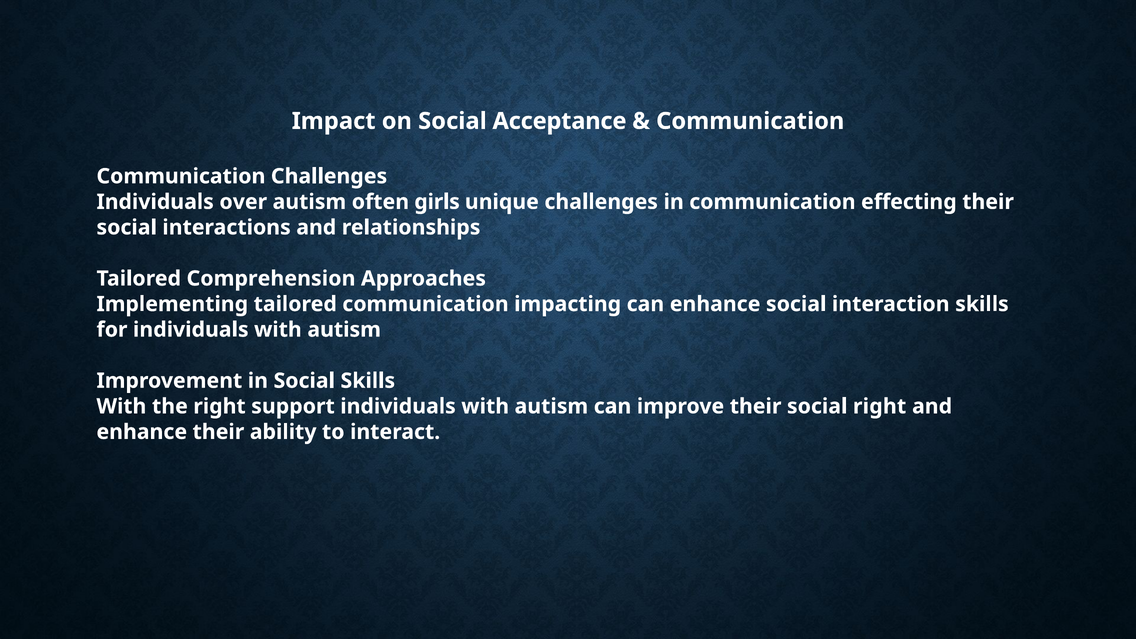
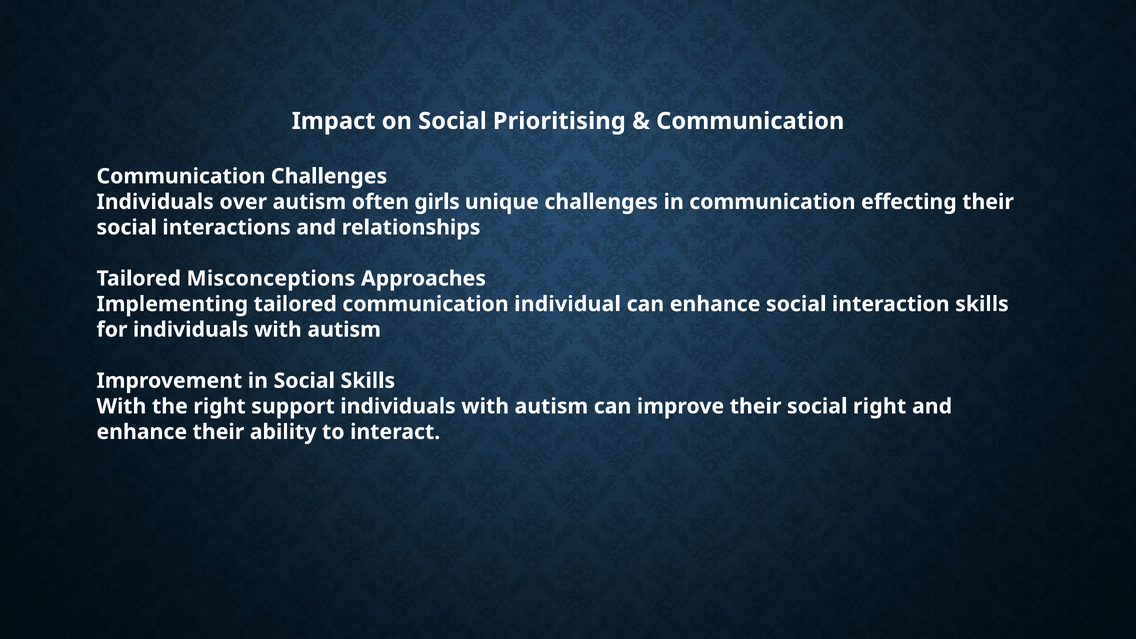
Acceptance: Acceptance -> Prioritising
Comprehension: Comprehension -> Misconceptions
impacting: impacting -> individual
